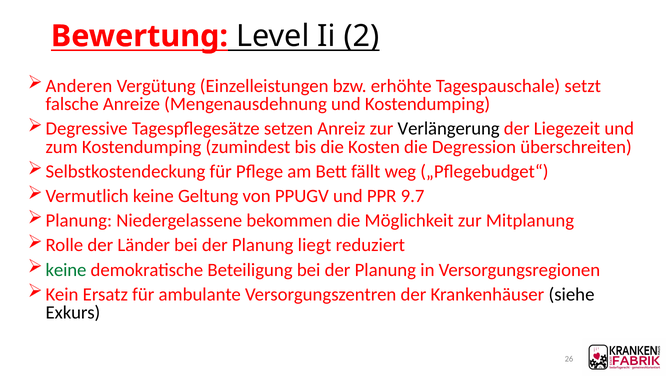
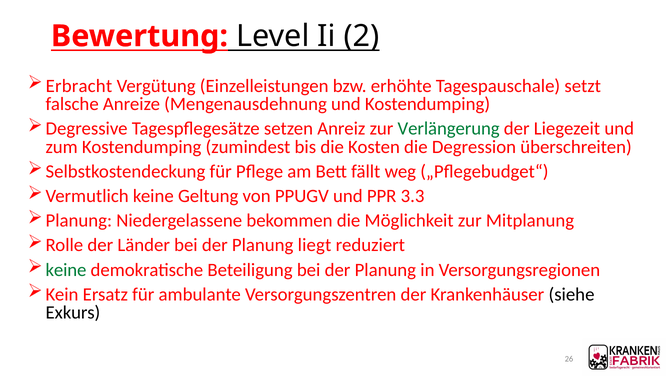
Anderen: Anderen -> Erbracht
Verlängerung colour: black -> green
9.7: 9.7 -> 3.3
